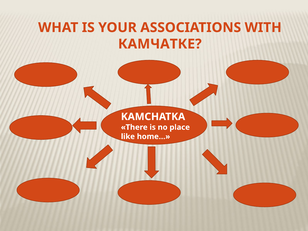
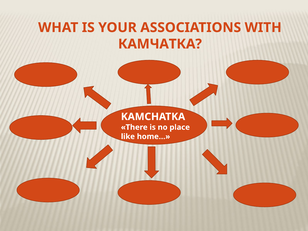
КАМЧАТКЕ: КАМЧАТКЕ -> КАМЧАТКА
